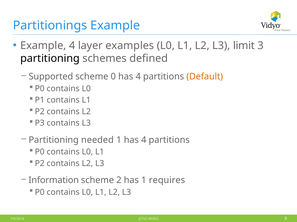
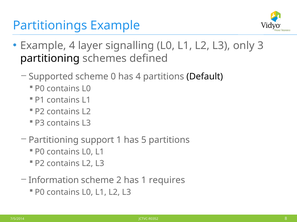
examples: examples -> signalling
limit: limit -> only
Default colour: orange -> black
needed: needed -> support
1 has 4: 4 -> 5
